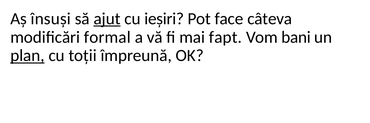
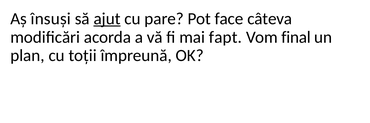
ieșiri: ieșiri -> pare
formal: formal -> acorda
bani: bani -> final
plan underline: present -> none
